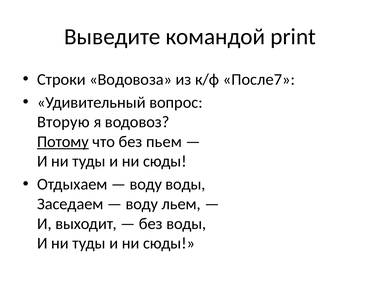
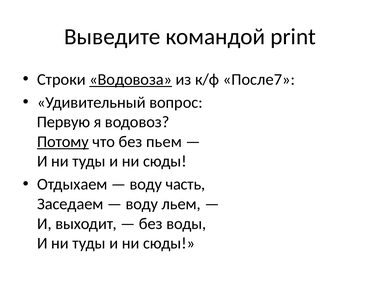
Водовоза underline: none -> present
Вторую: Вторую -> Первую
воду воды: воды -> часть
